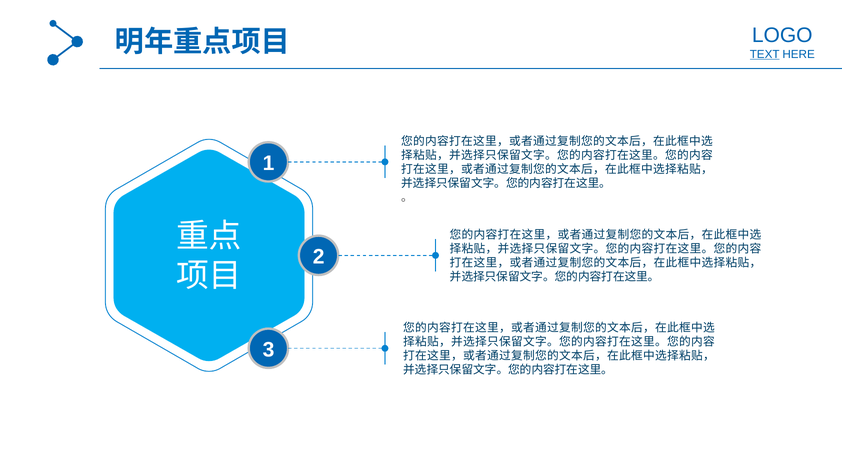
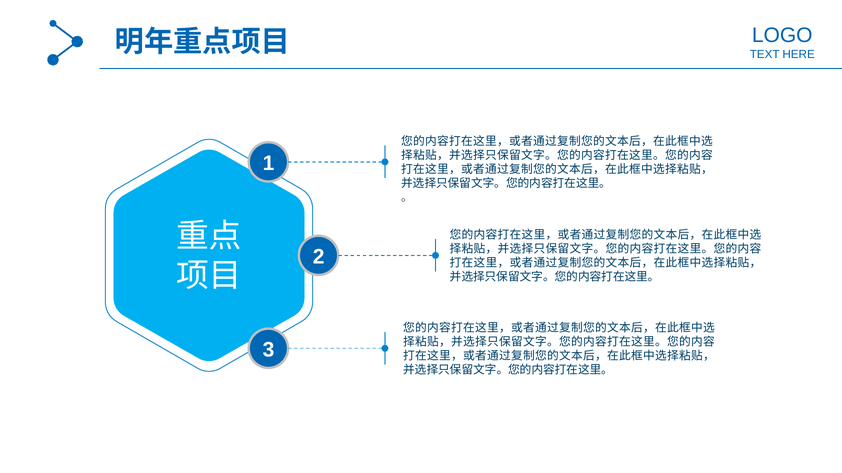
TEXT underline: present -> none
